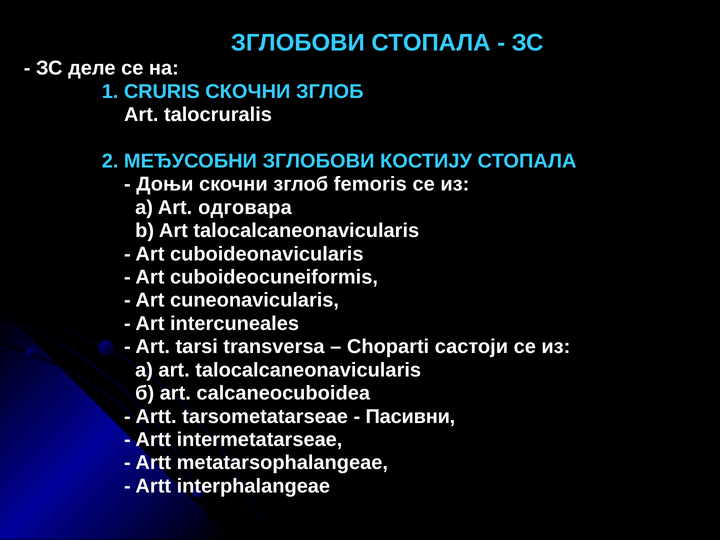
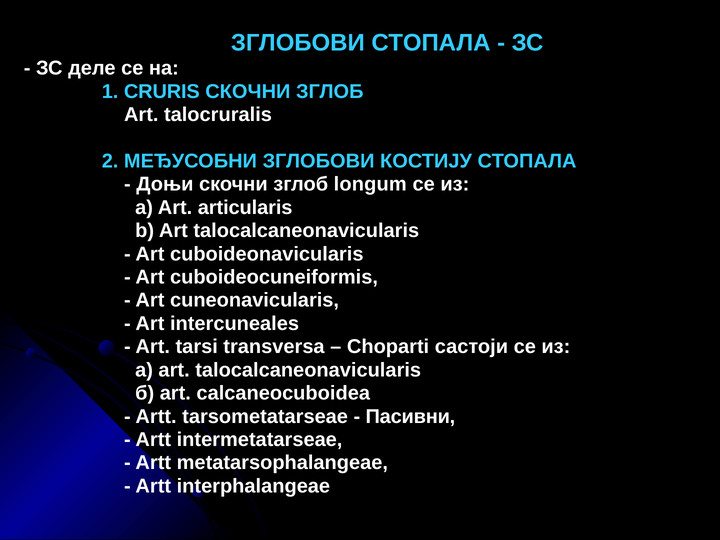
femoris: femoris -> longum
одговара: одговара -> articularis
